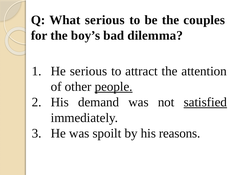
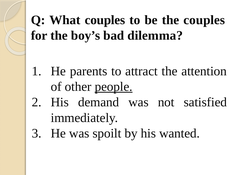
What serious: serious -> couples
He serious: serious -> parents
satisfied underline: present -> none
reasons: reasons -> wanted
